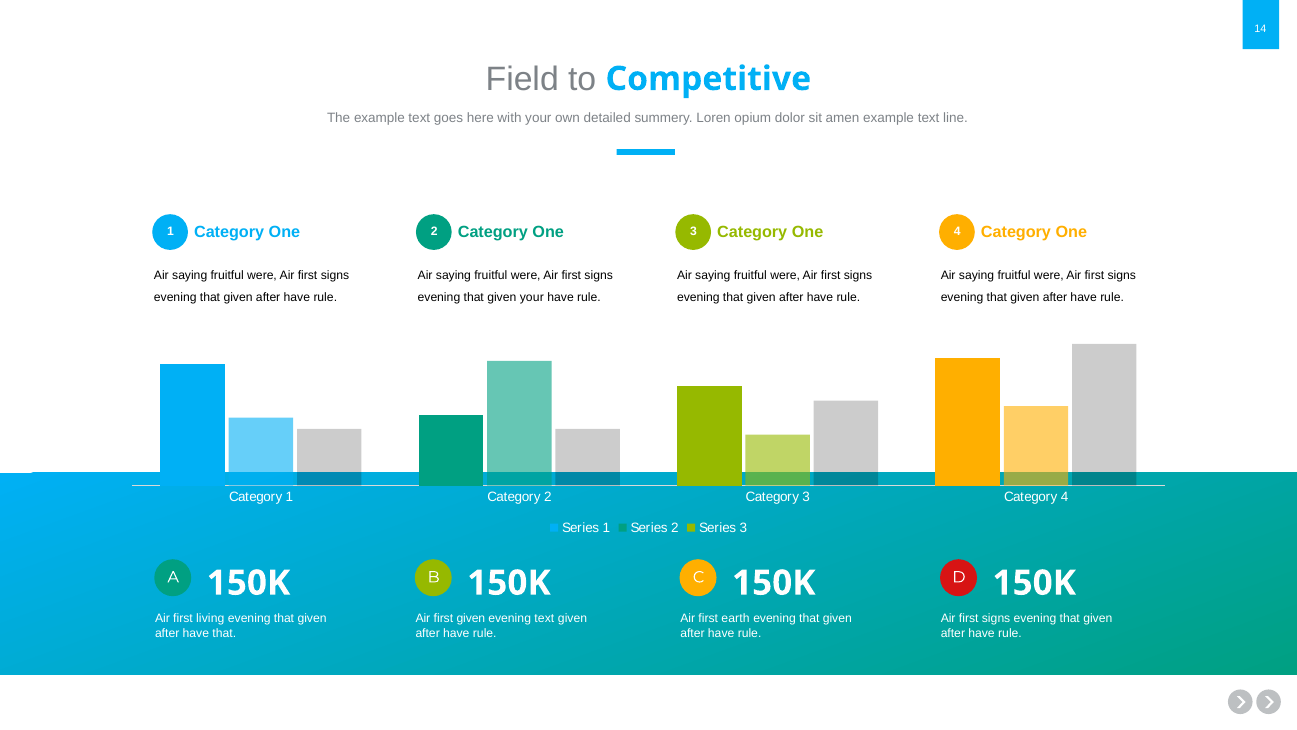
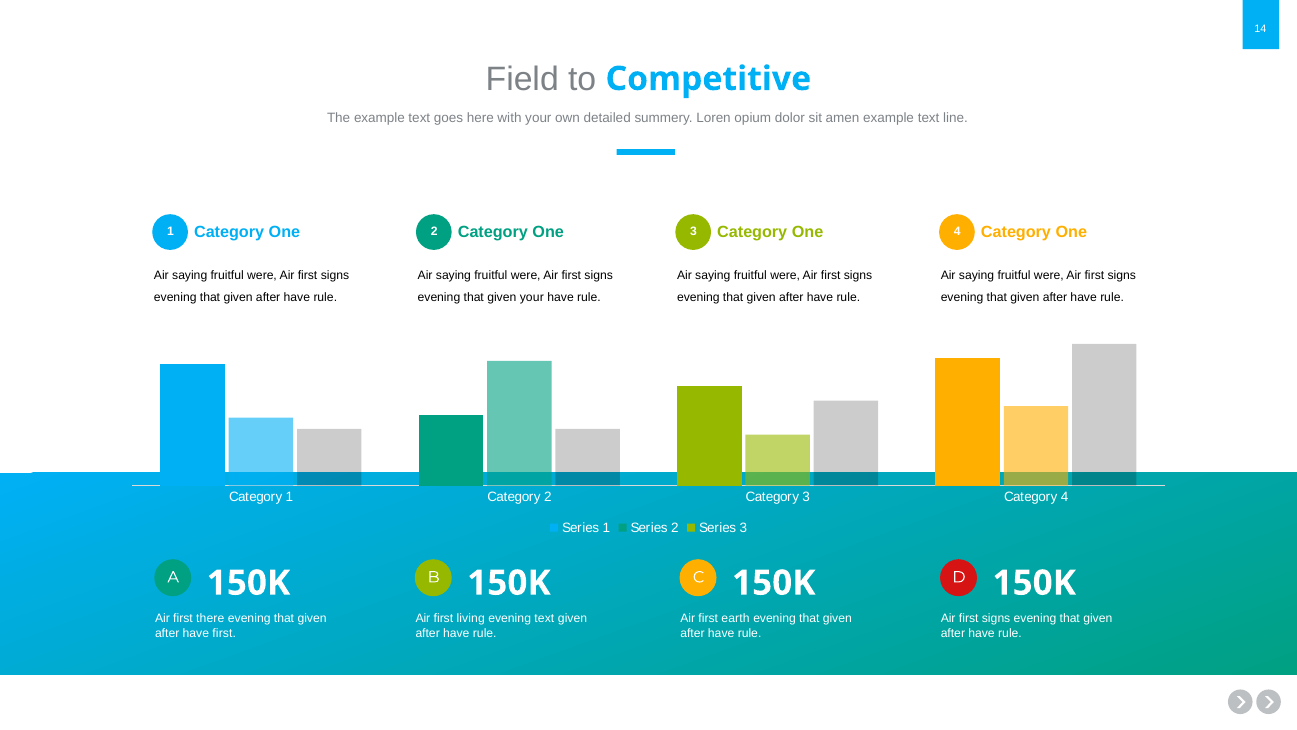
living: living -> there
first given: given -> living
have that: that -> first
